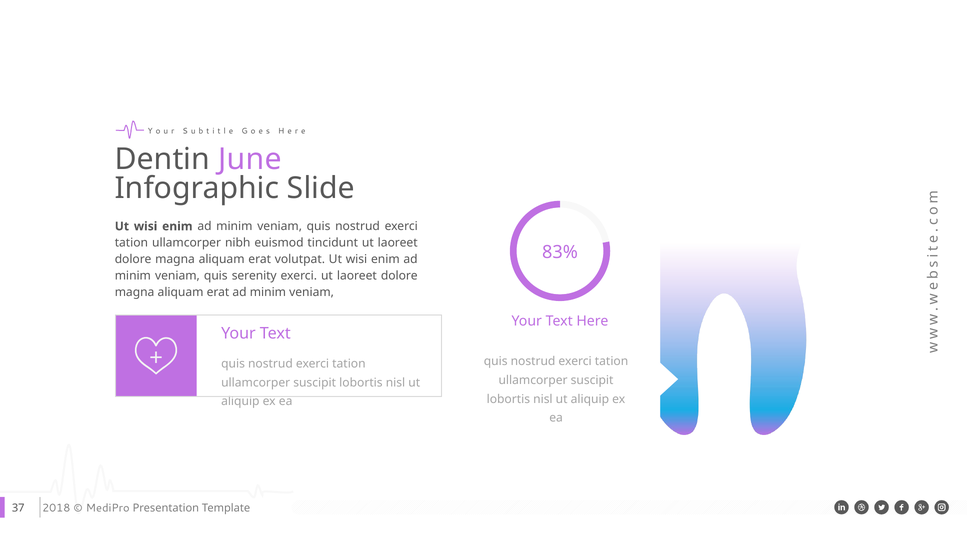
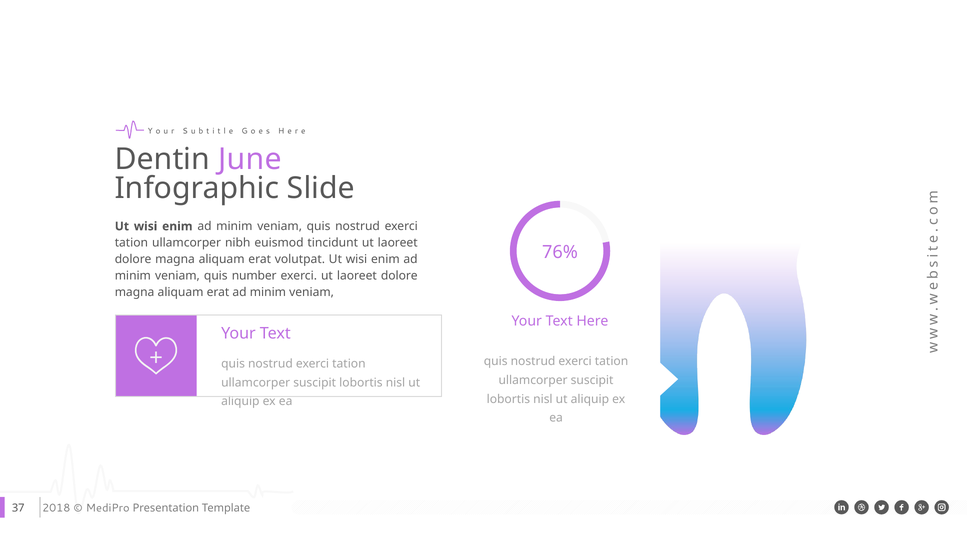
83%: 83% -> 76%
serenity: serenity -> number
